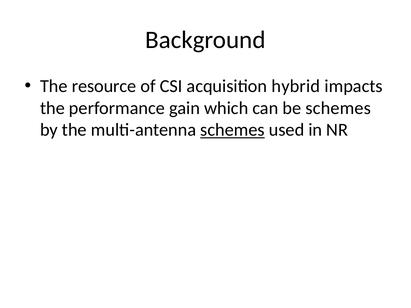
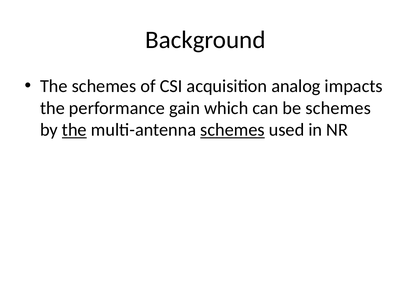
The resource: resource -> schemes
hybrid: hybrid -> analog
the at (74, 130) underline: none -> present
